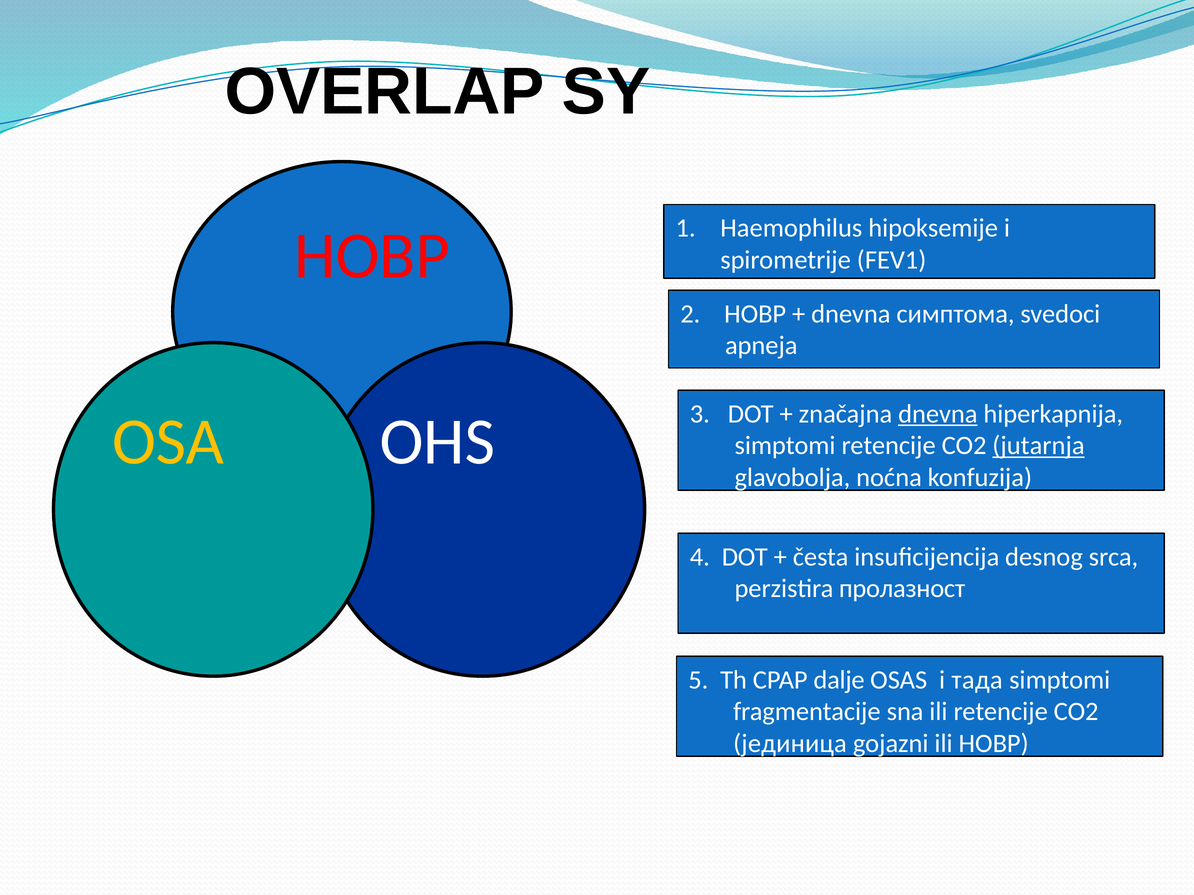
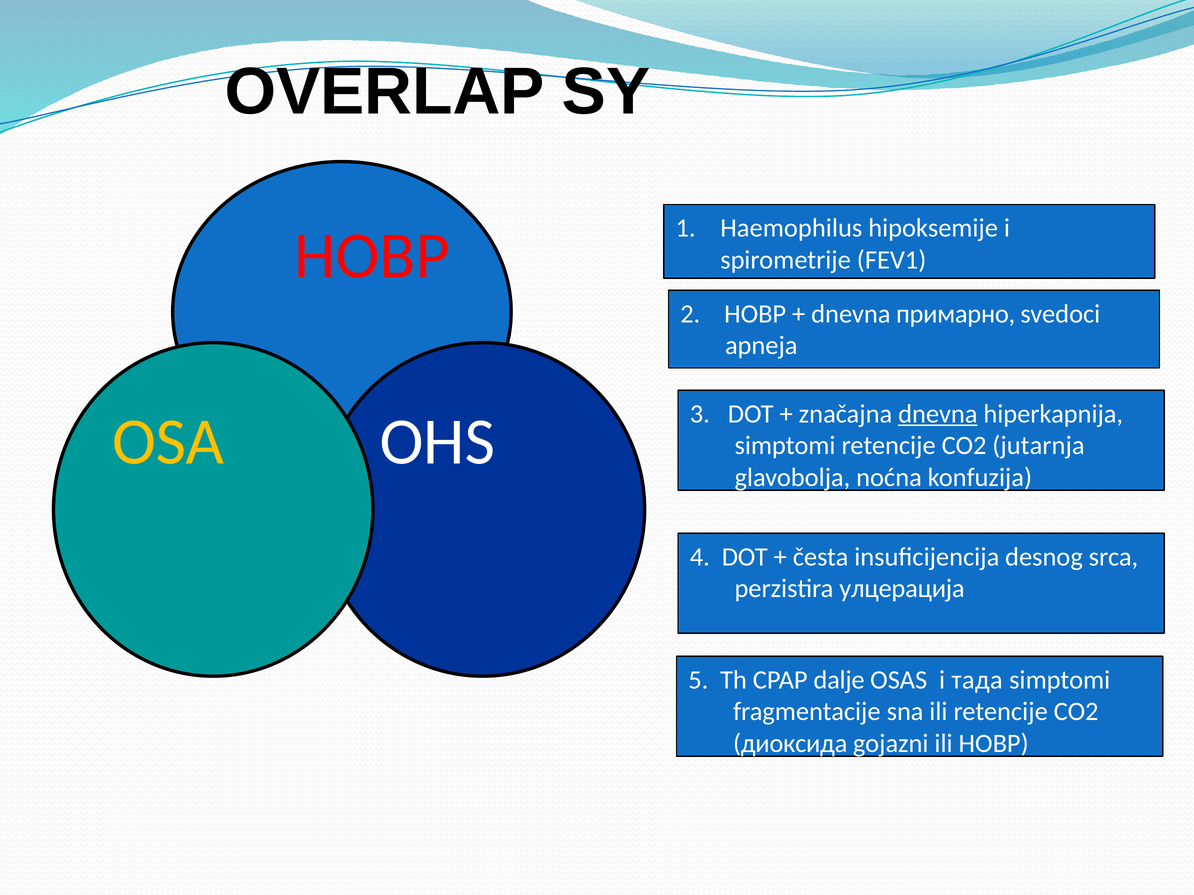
симптома: симптома -> примарно
jutarnja underline: present -> none
пролазност: пролазност -> улцерација
јединица: јединица -> диоксида
